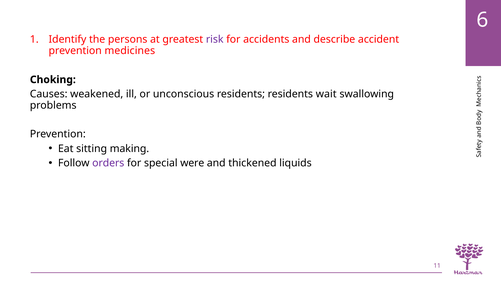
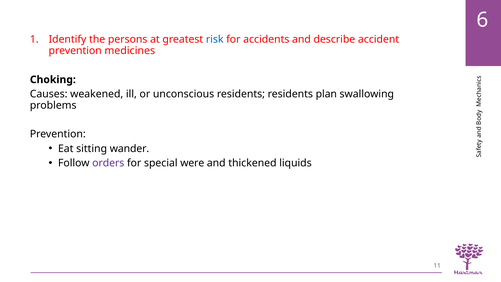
risk colour: purple -> blue
wait: wait -> plan
making: making -> wander
